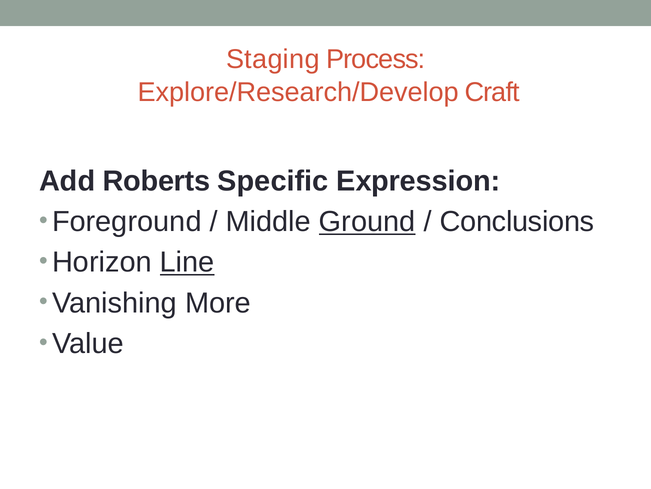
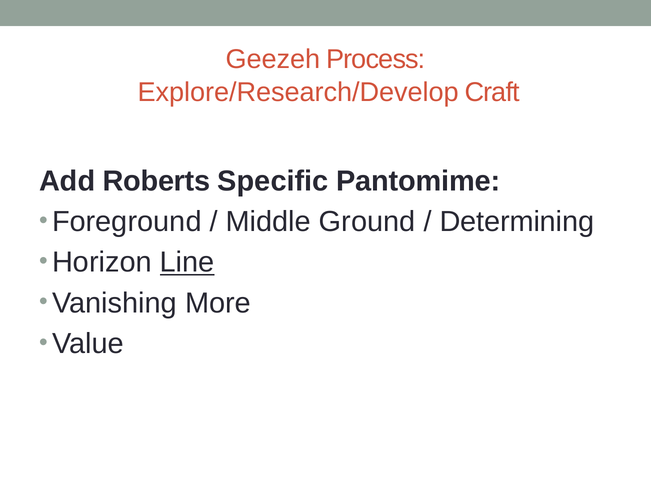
Staging: Staging -> Geezeh
Expression: Expression -> Pantomime
Ground underline: present -> none
Conclusions: Conclusions -> Determining
